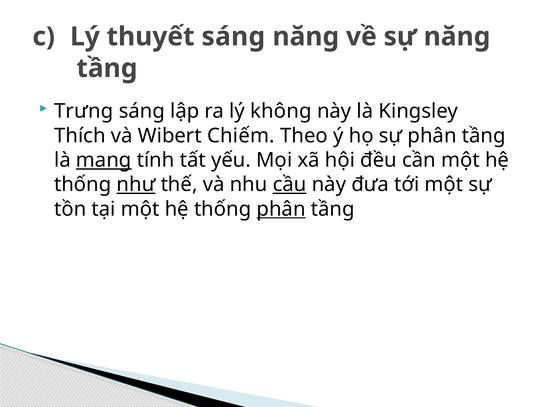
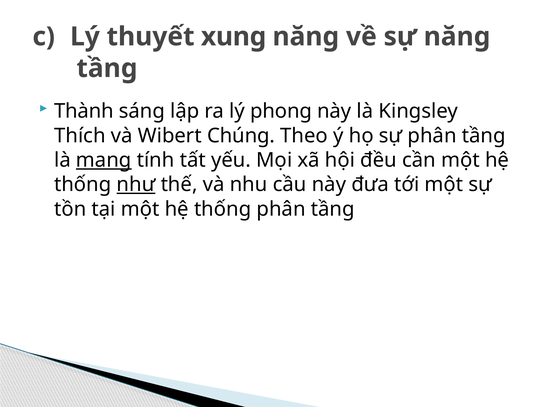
thuyết sáng: sáng -> xung
Trưng: Trưng -> Thành
không: không -> phong
Chiếm: Chiếm -> Chúng
cầu underline: present -> none
phân at (281, 209) underline: present -> none
